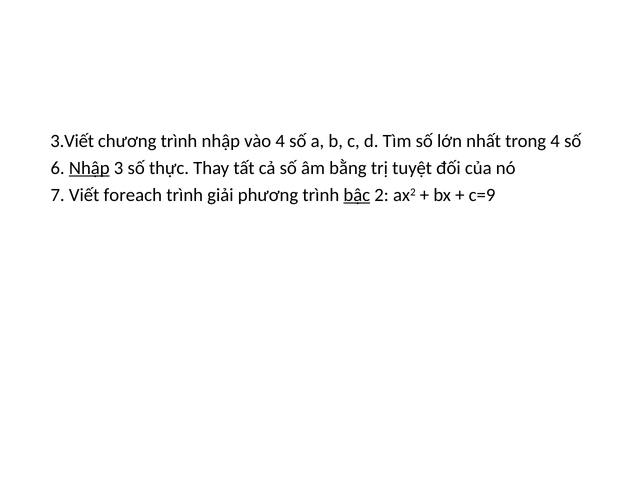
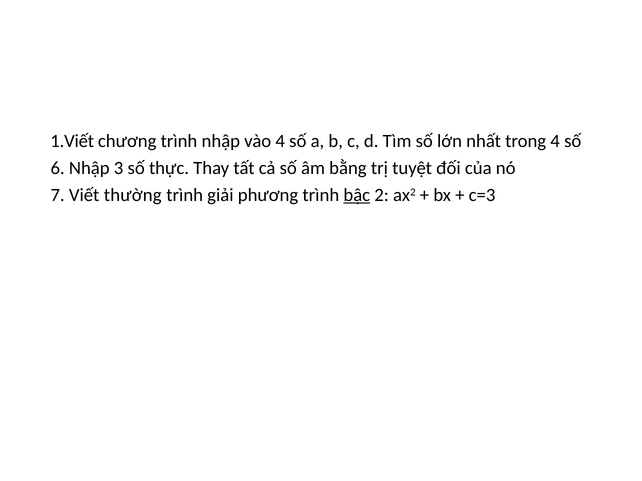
3.Viết: 3.Viết -> 1.Viết
Nhập at (89, 168) underline: present -> none
foreach: foreach -> thường
c=9: c=9 -> c=3
